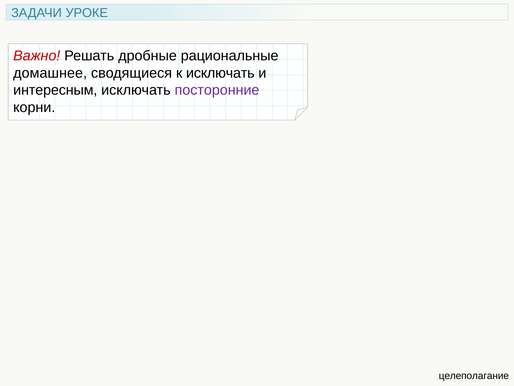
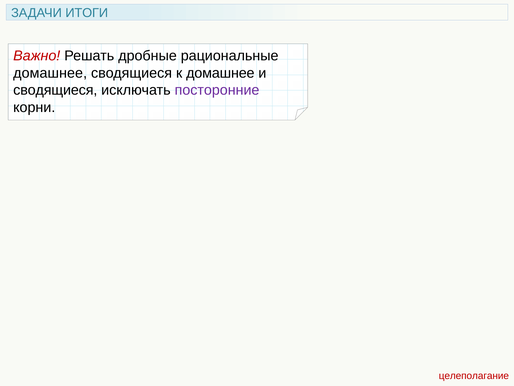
УРОКЕ: УРОКЕ -> ИТОГИ
к исключать: исключать -> домашнее
интересным at (55, 90): интересным -> сводящиеся
целеполагание colour: black -> red
